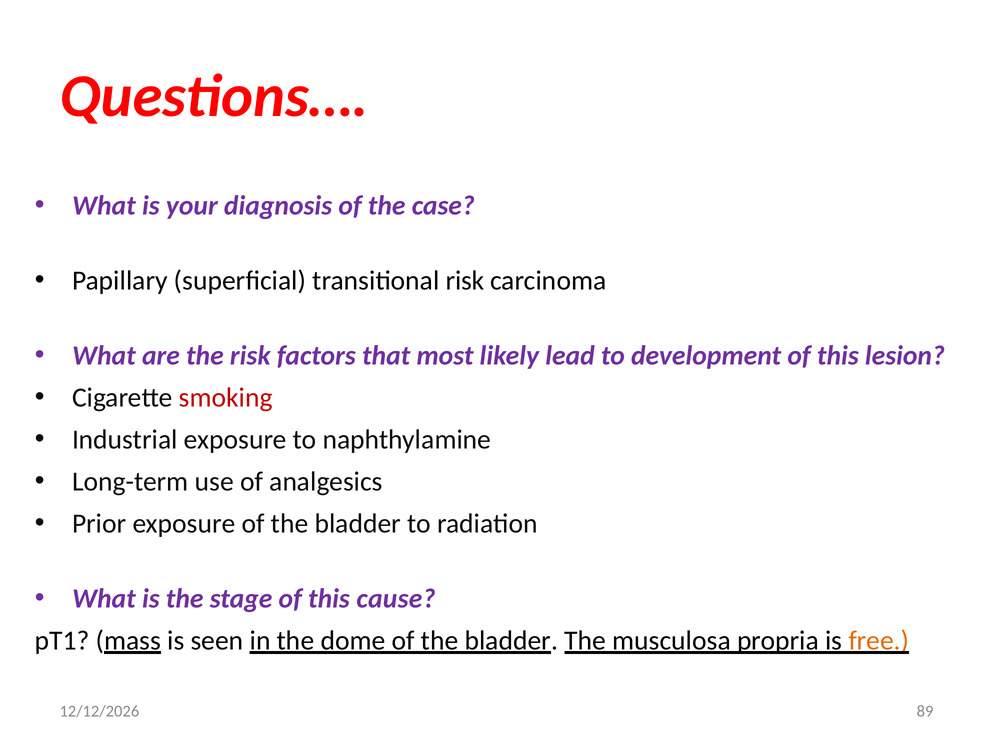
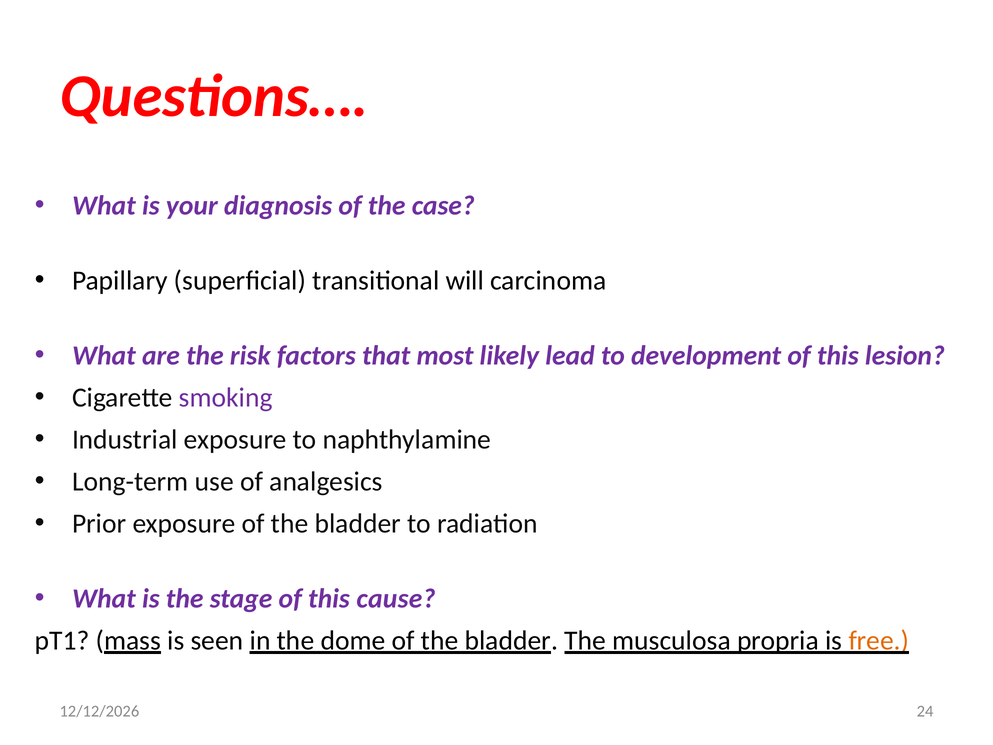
transitional risk: risk -> will
smoking colour: red -> purple
89: 89 -> 24
